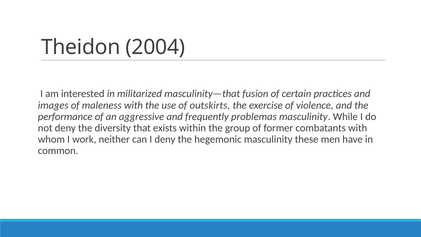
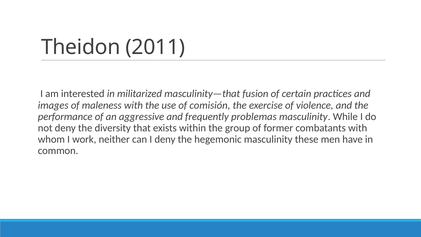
2004: 2004 -> 2011
outskirts: outskirts -> comisión
